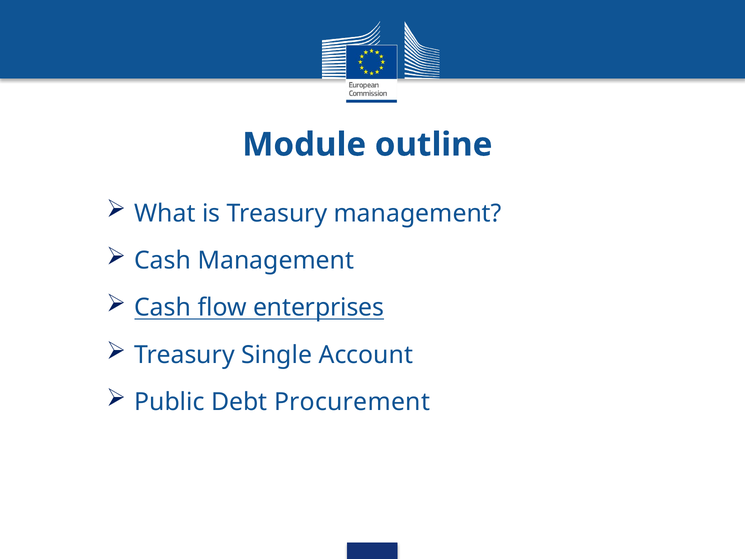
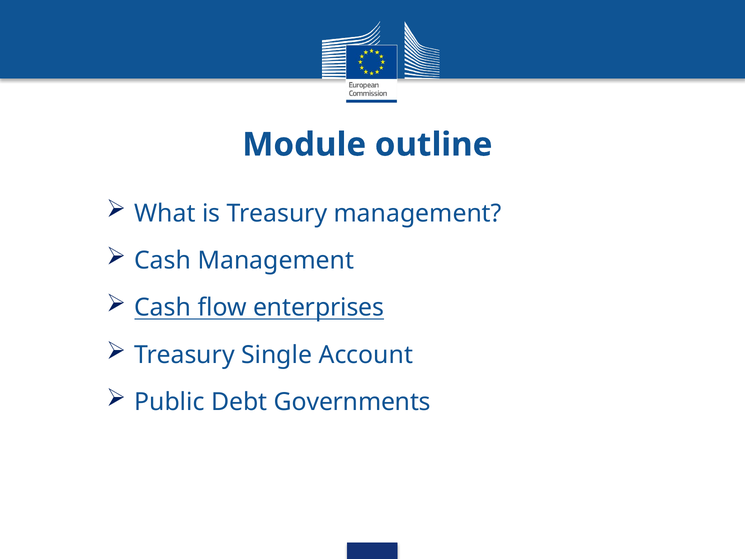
Procurement: Procurement -> Governments
